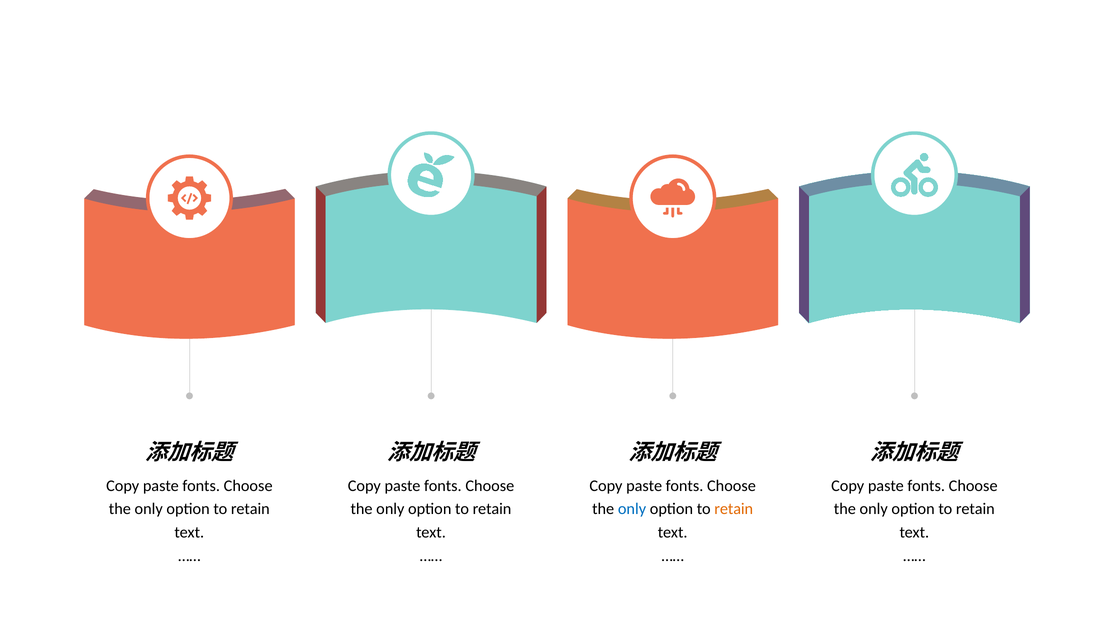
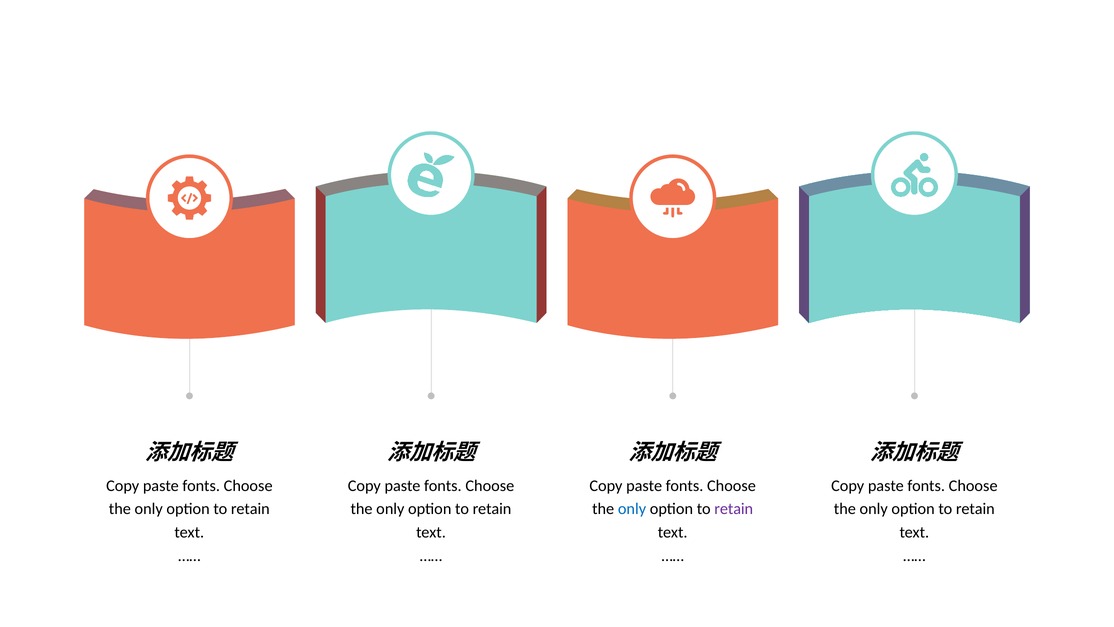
retain at (734, 509) colour: orange -> purple
